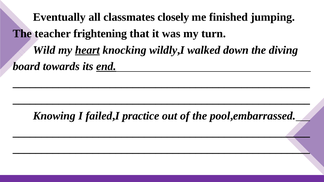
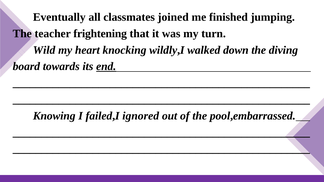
closely: closely -> joined
heart underline: present -> none
practice: practice -> ignored
